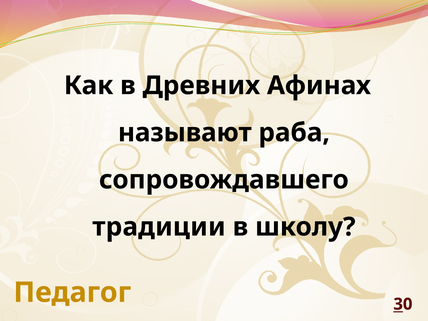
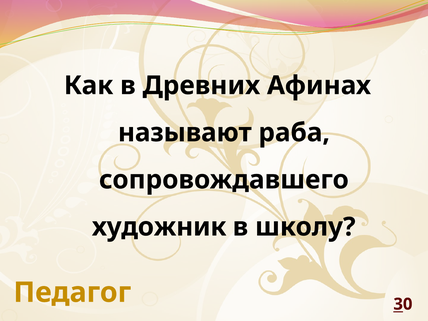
традиции: традиции -> художник
